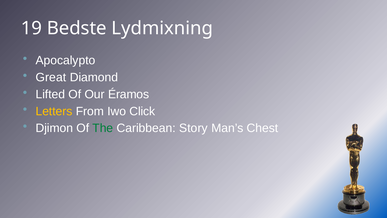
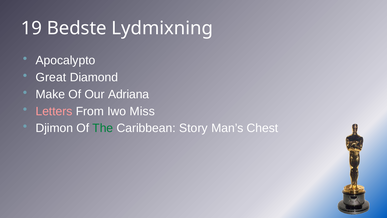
Lifted: Lifted -> Make
Éramos: Éramos -> Adriana
Letters colour: yellow -> pink
Click: Click -> Miss
